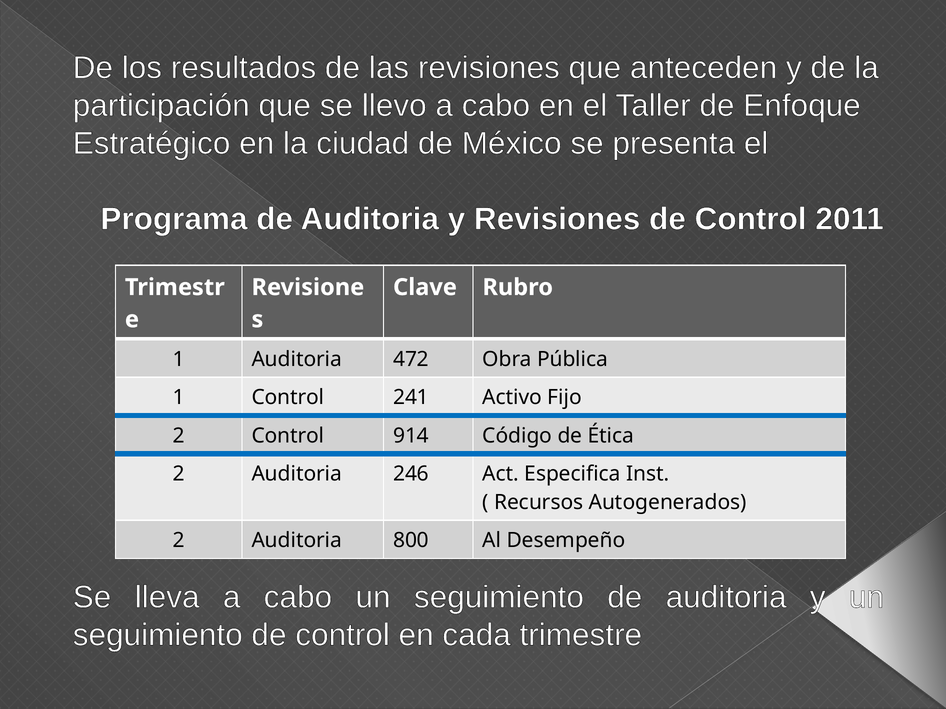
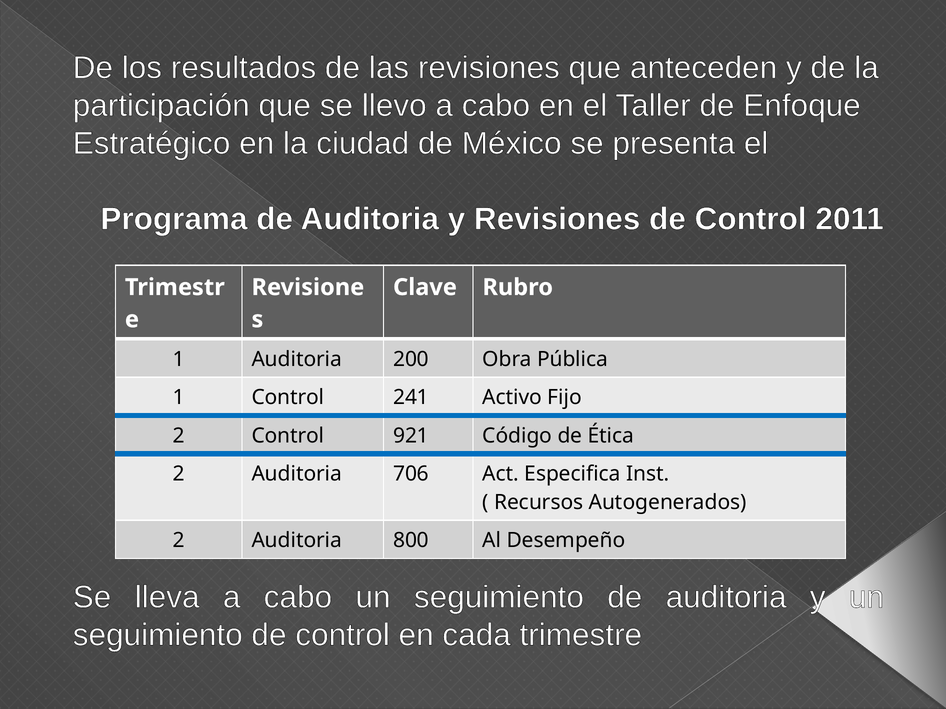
472: 472 -> 200
914: 914 -> 921
246: 246 -> 706
